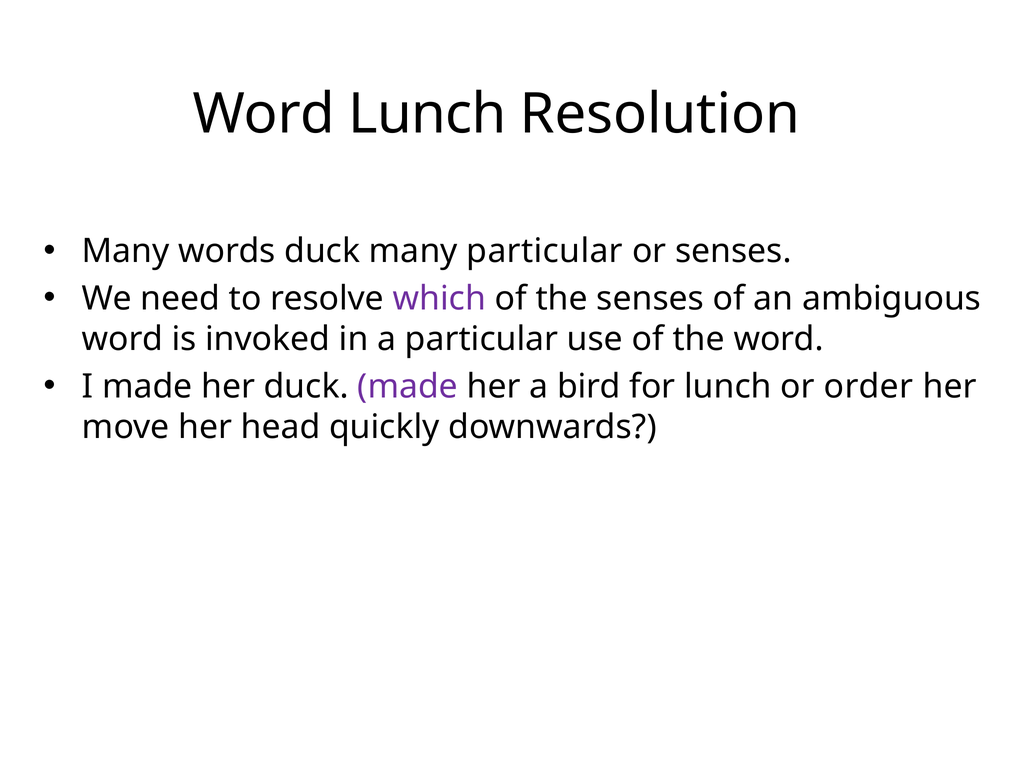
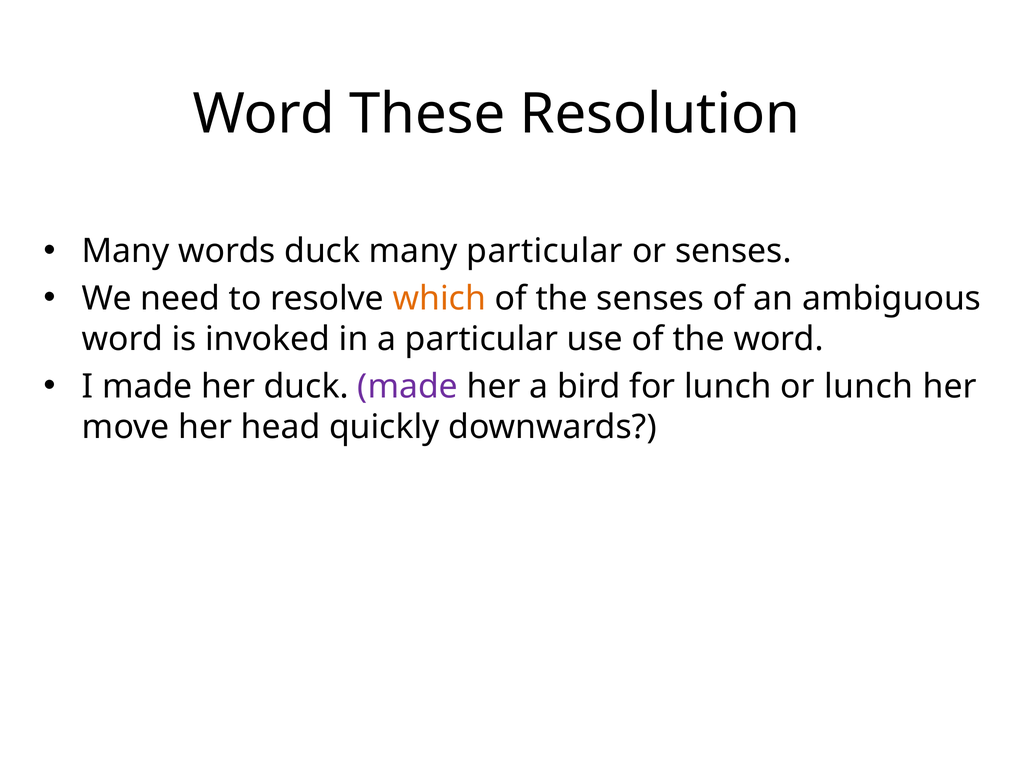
Word Lunch: Lunch -> These
which colour: purple -> orange
or order: order -> lunch
